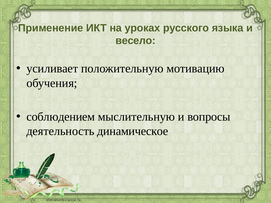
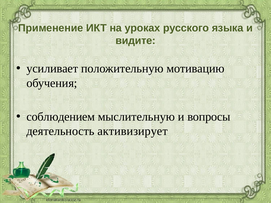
весело: весело -> видите
динамическое: динамическое -> активизирует
